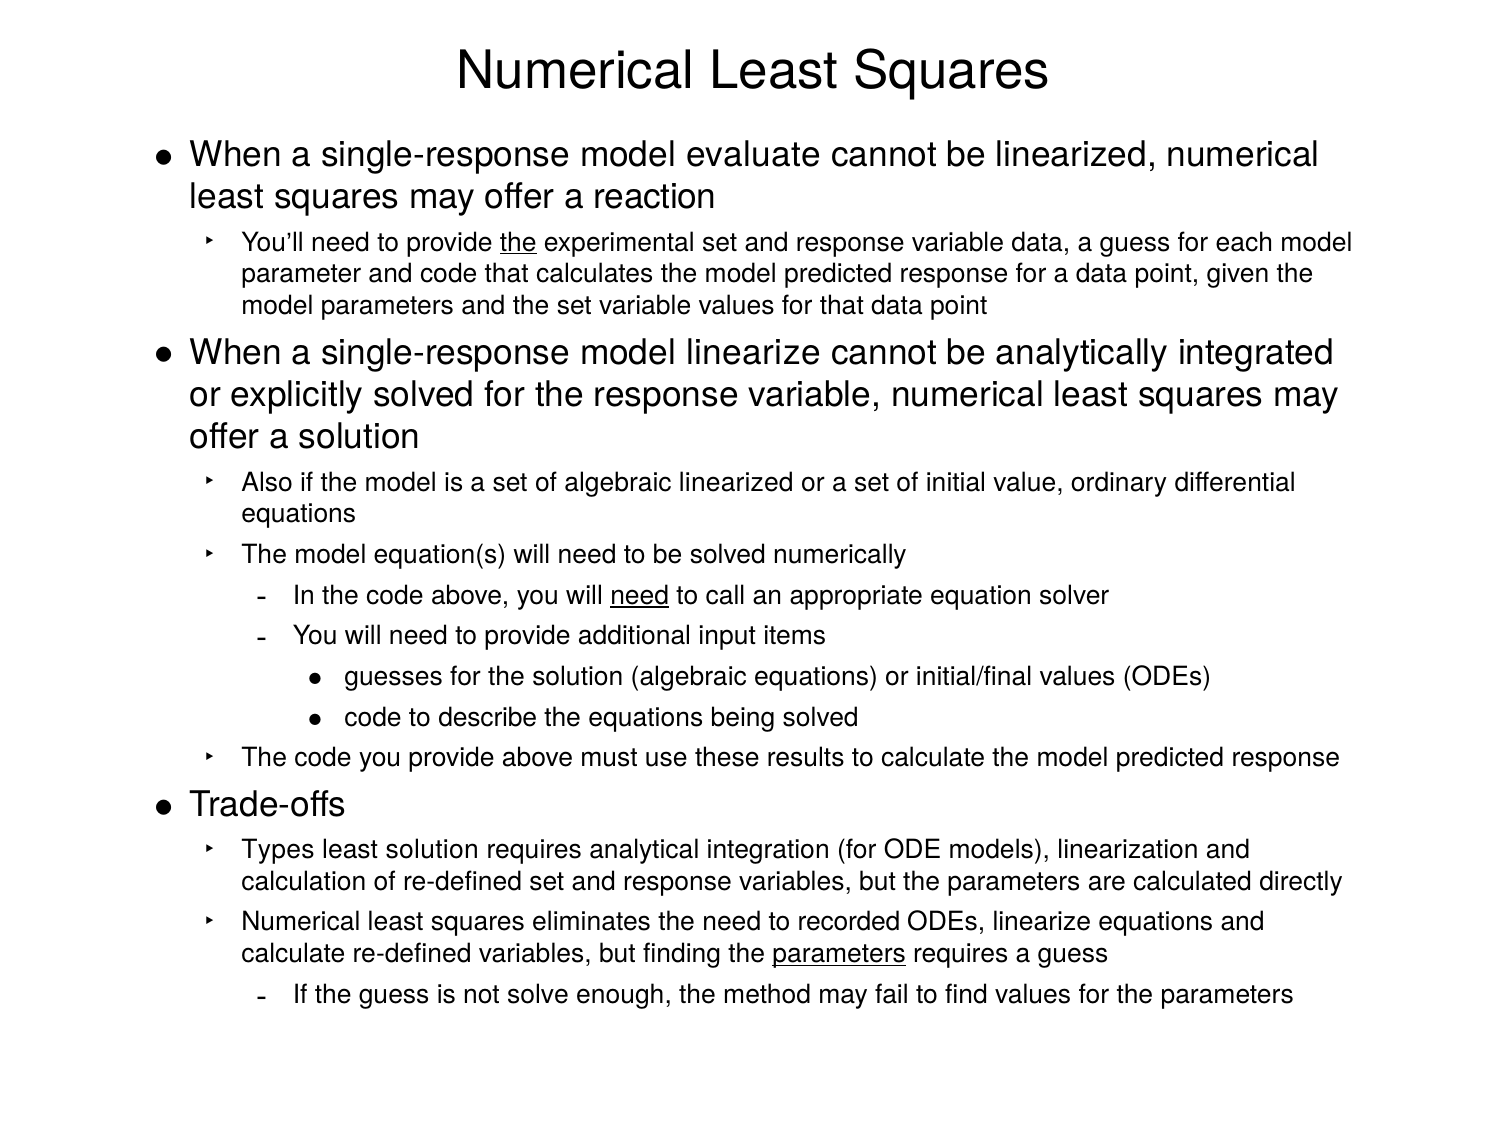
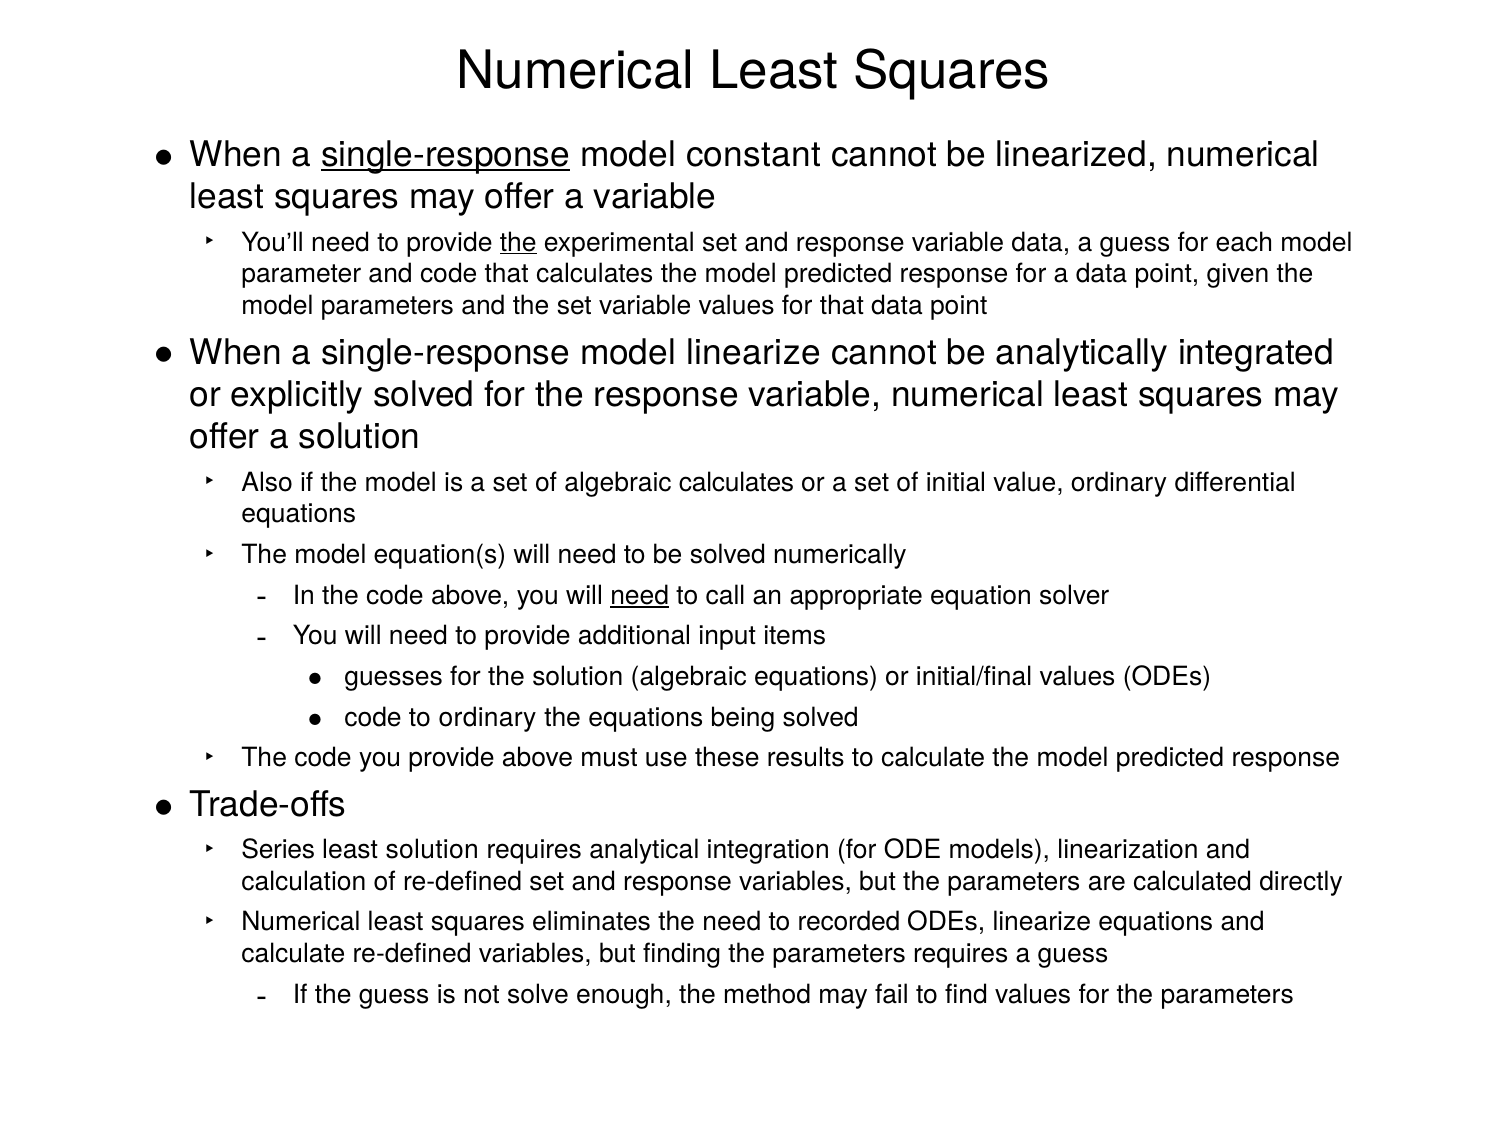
single-response at (446, 155) underline: none -> present
evaluate: evaluate -> constant
a reaction: reaction -> variable
algebraic linearized: linearized -> calculates
to describe: describe -> ordinary
Types: Types -> Series
parameters at (839, 954) underline: present -> none
